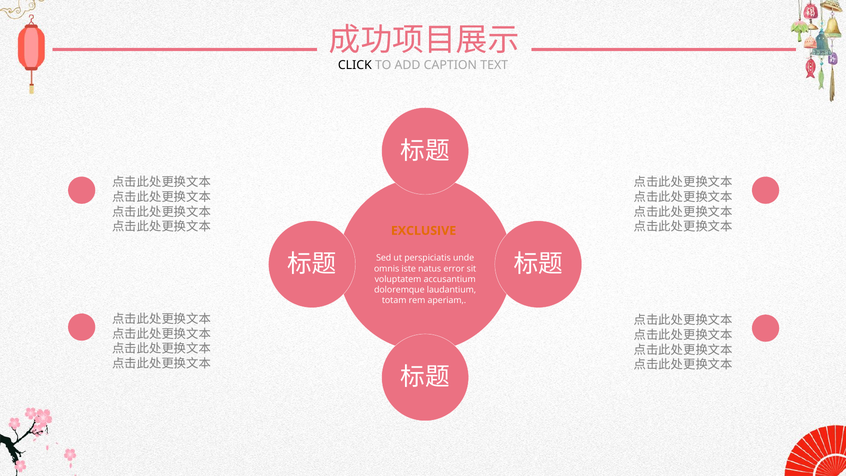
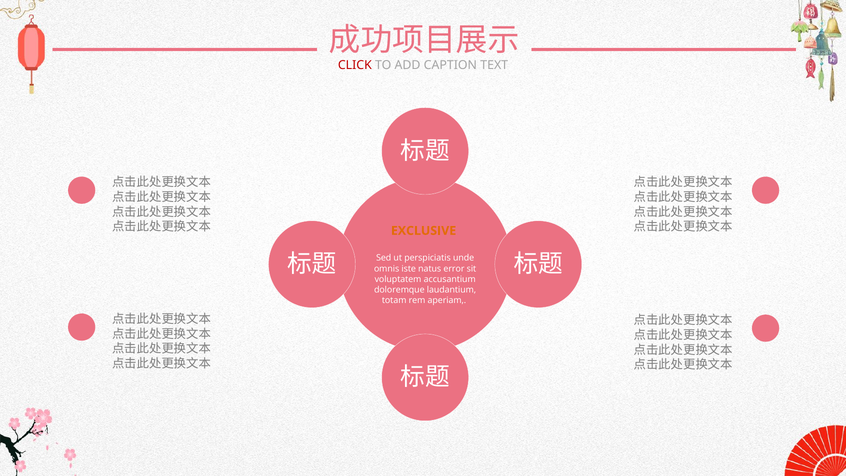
CLICK colour: black -> red
